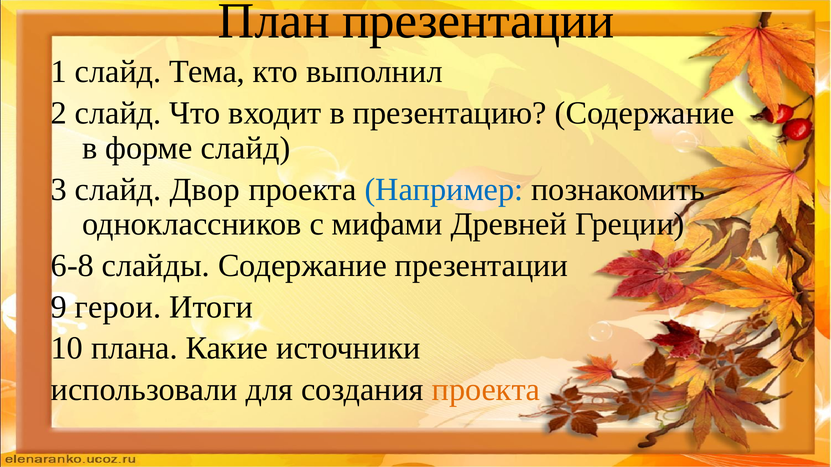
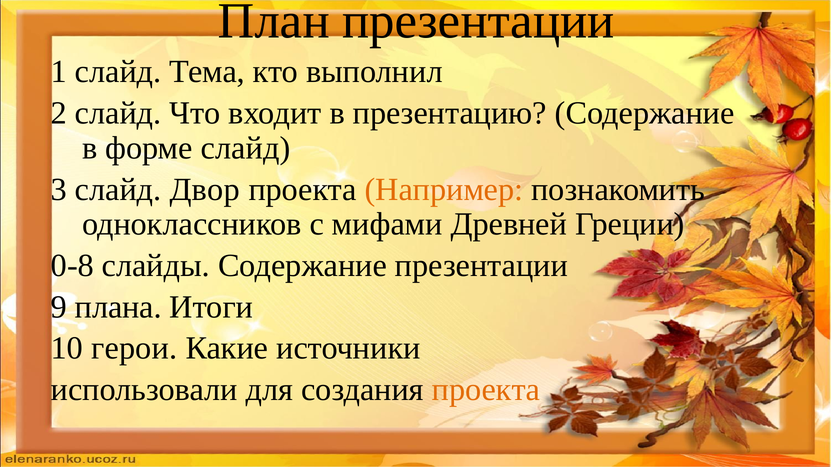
Например colour: blue -> orange
6-8: 6-8 -> 0-8
герои: герои -> плана
плана: плана -> герои
